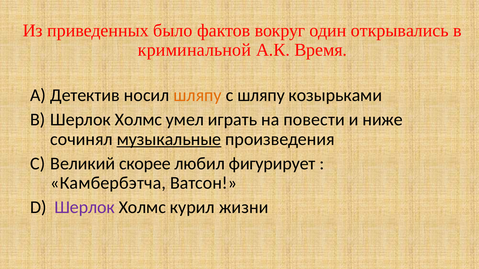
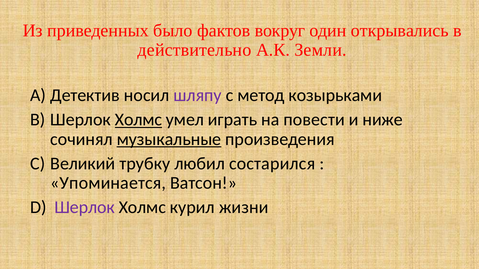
криминальной: криминальной -> действительно
Время: Время -> Земли
шляпу at (198, 96) colour: orange -> purple
с шляпу: шляпу -> метод
Холмс at (138, 120) underline: none -> present
скорее: скорее -> трубку
фигурирует: фигурирует -> состарился
Камбербэтча: Камбербэтча -> Упоминается
